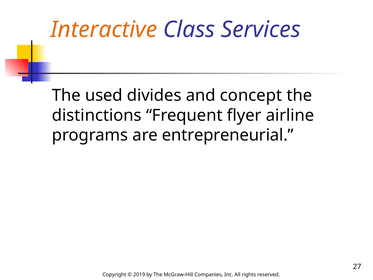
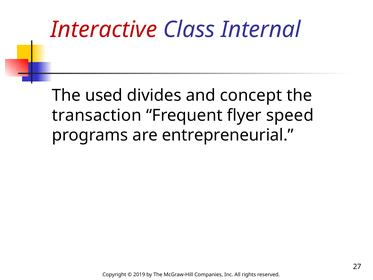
Interactive colour: orange -> red
Services: Services -> Internal
distinctions: distinctions -> transaction
airline: airline -> speed
